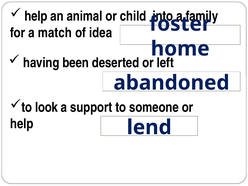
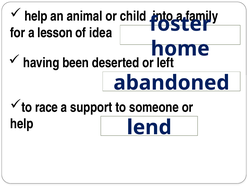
match: match -> lesson
look: look -> race
